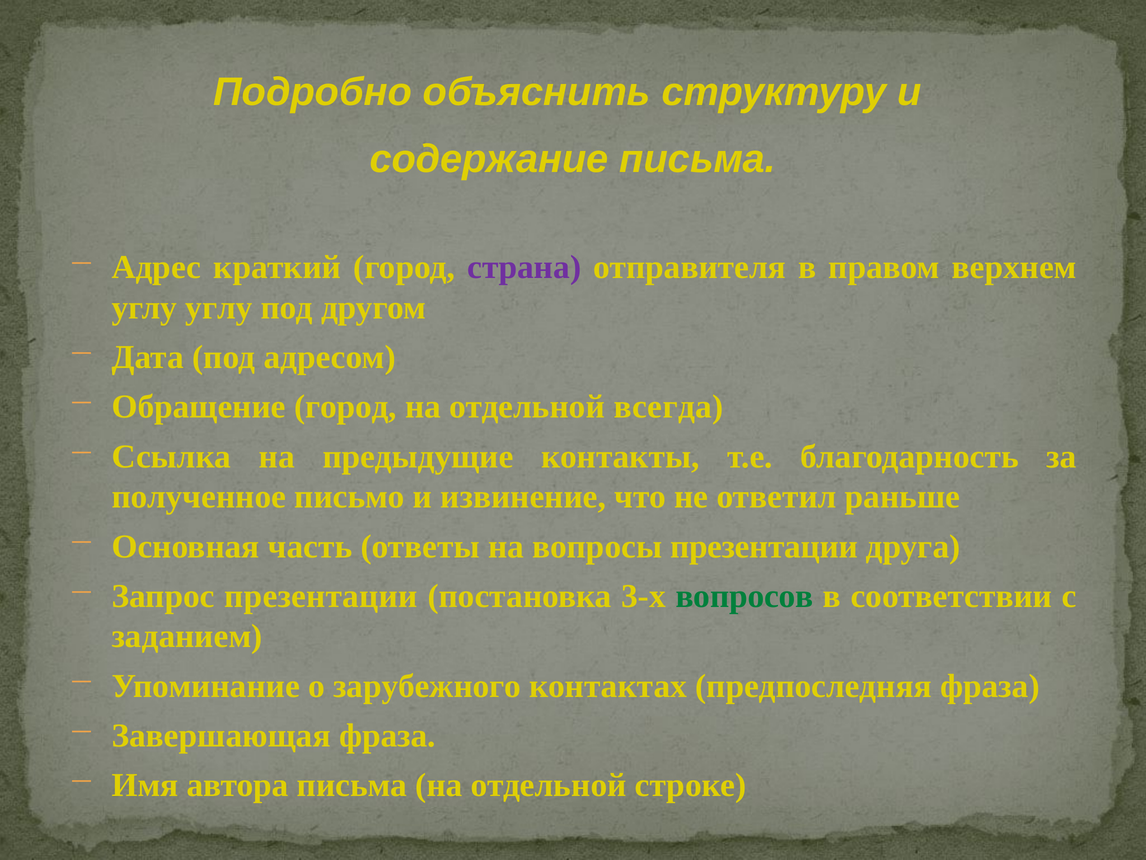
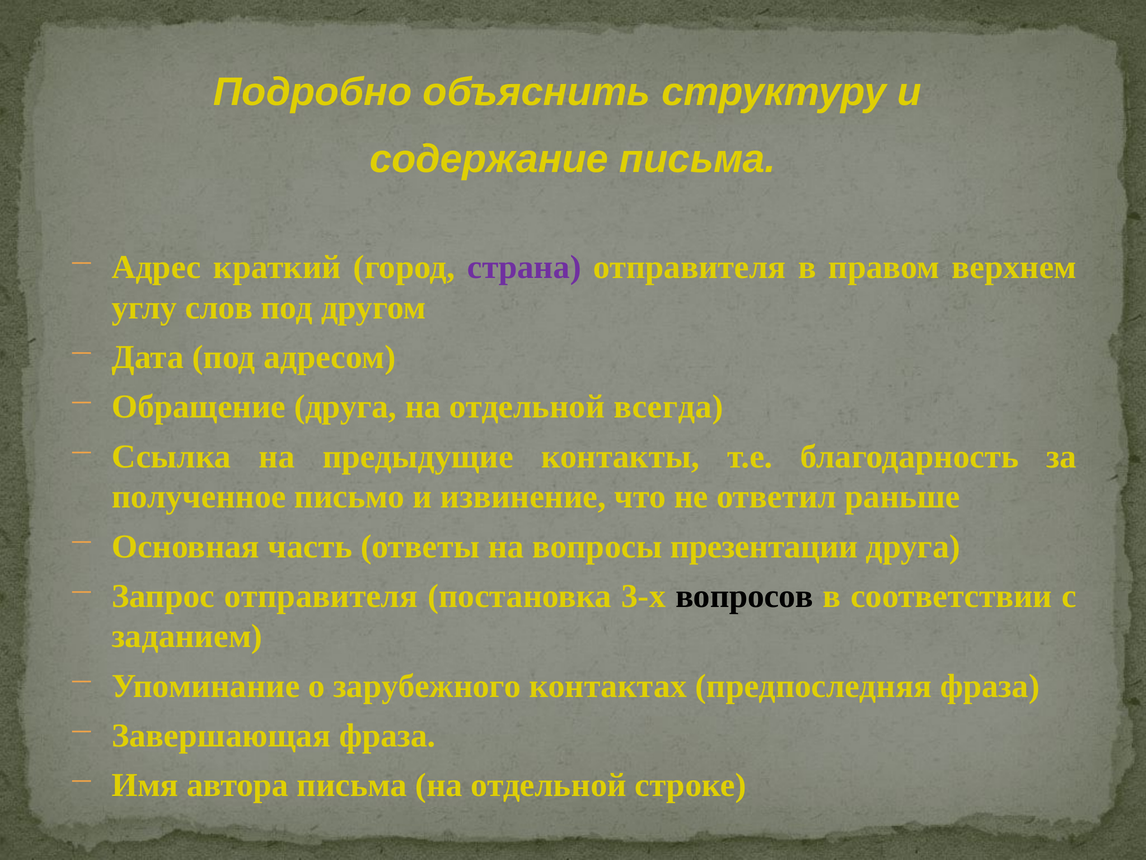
углу углу: углу -> слов
Обращение город: город -> друга
Запрос презентации: презентации -> отправителя
вопросов colour: green -> black
